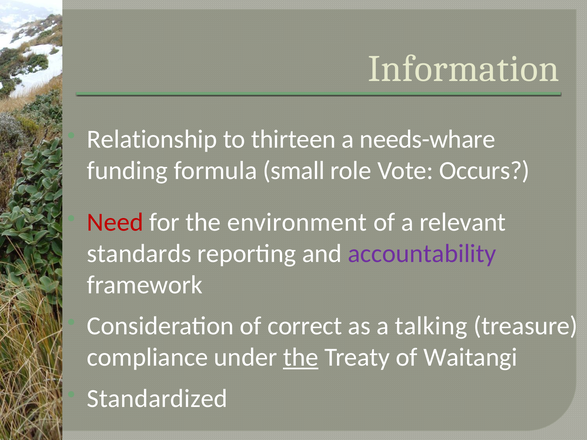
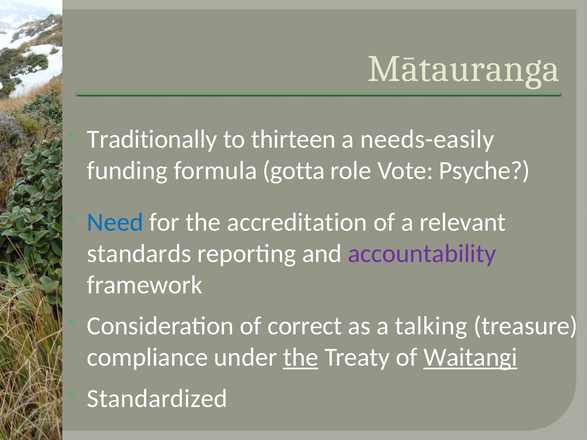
Information: Information -> Mātauranga
Relationship: Relationship -> Traditionally
needs-whare: needs-whare -> needs-easily
small: small -> gotta
Occurs: Occurs -> Psyche
Need colour: red -> blue
environment: environment -> accreditation
Waitangi underline: none -> present
